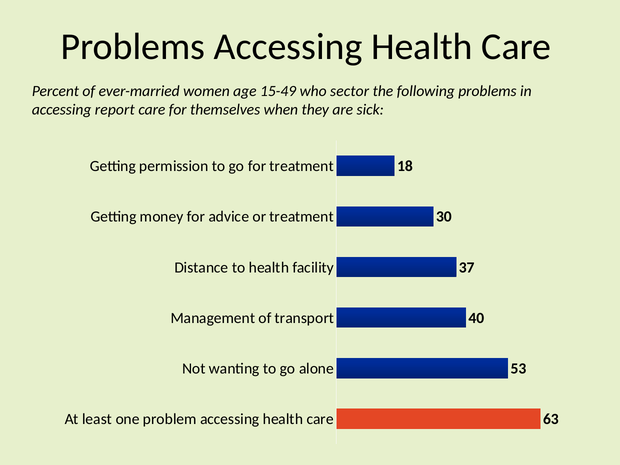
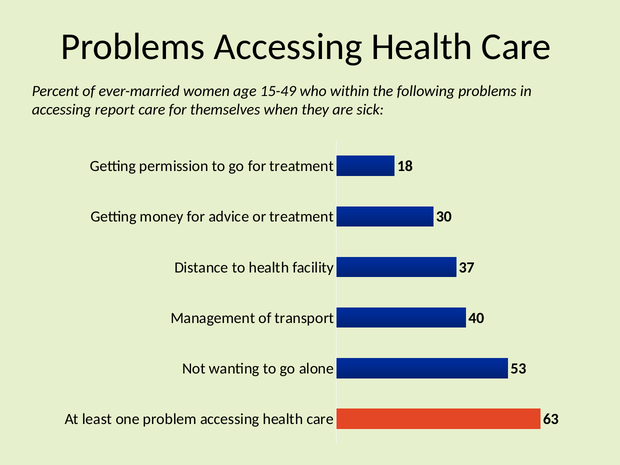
sector: sector -> within
